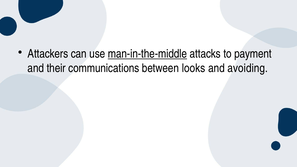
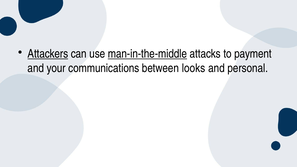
Attackers underline: none -> present
their: their -> your
avoiding: avoiding -> personal
